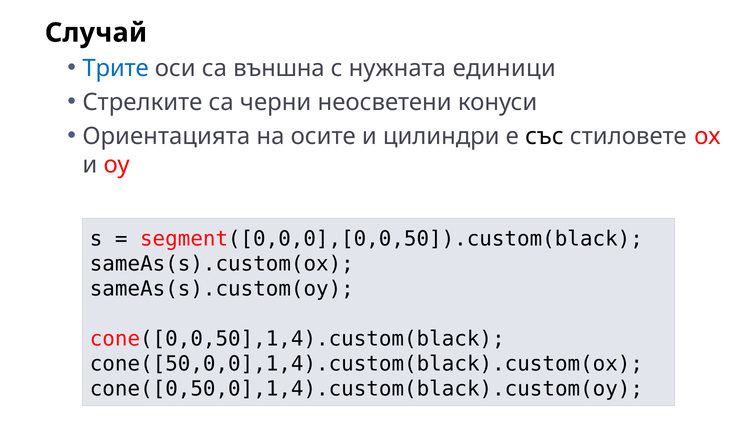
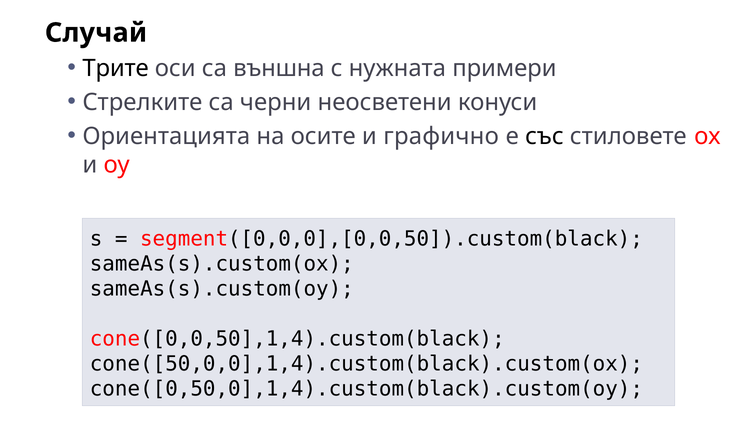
Трите colour: blue -> black
единици: единици -> примери
цилиндри: цилиндри -> графично
